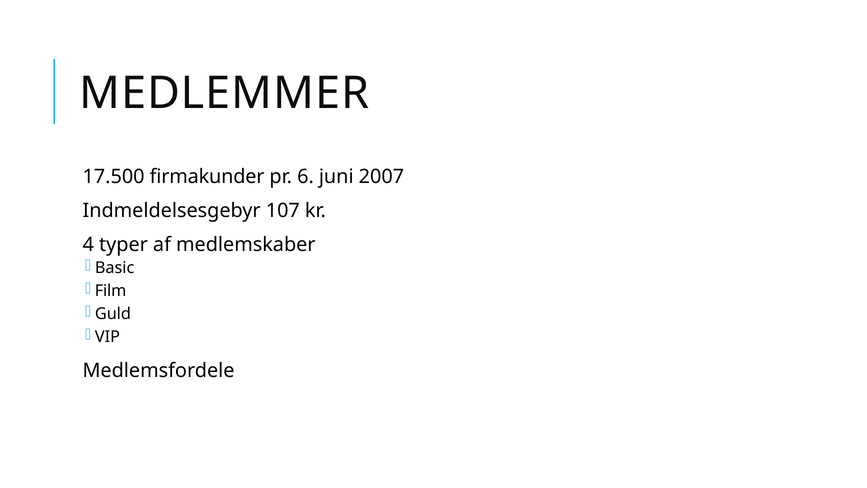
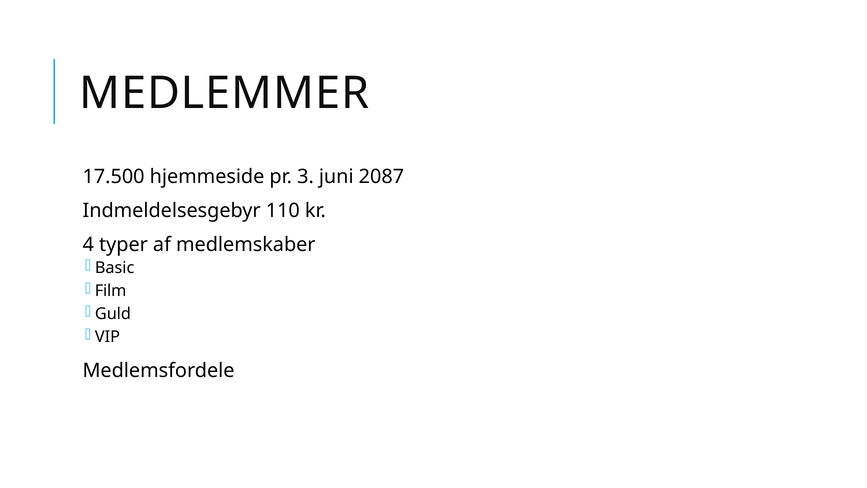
firmakunder: firmakunder -> hjemmeside
6: 6 -> 3
2007: 2007 -> 2087
107: 107 -> 110
